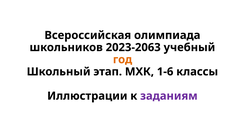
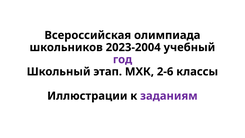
2023-2063: 2023-2063 -> 2023-2004
год colour: orange -> purple
1-6: 1-6 -> 2-6
